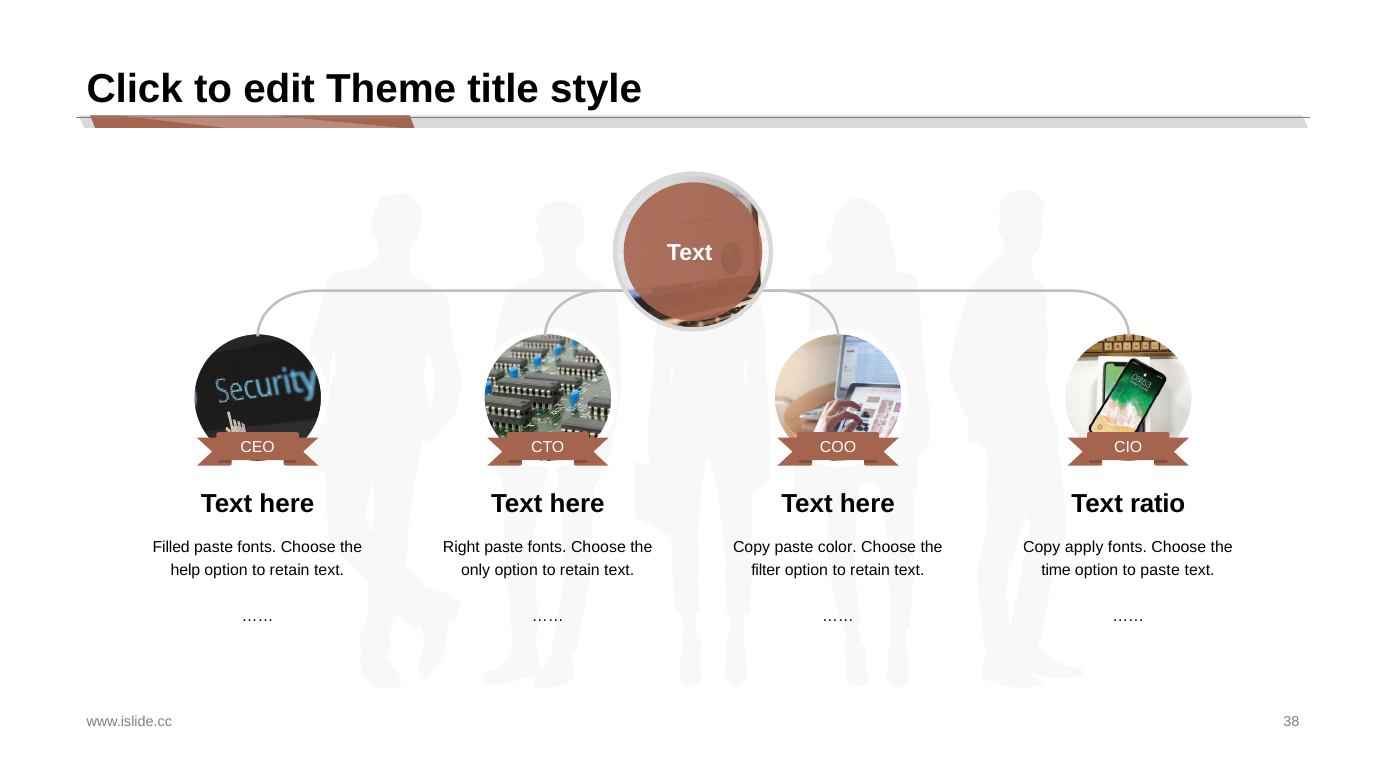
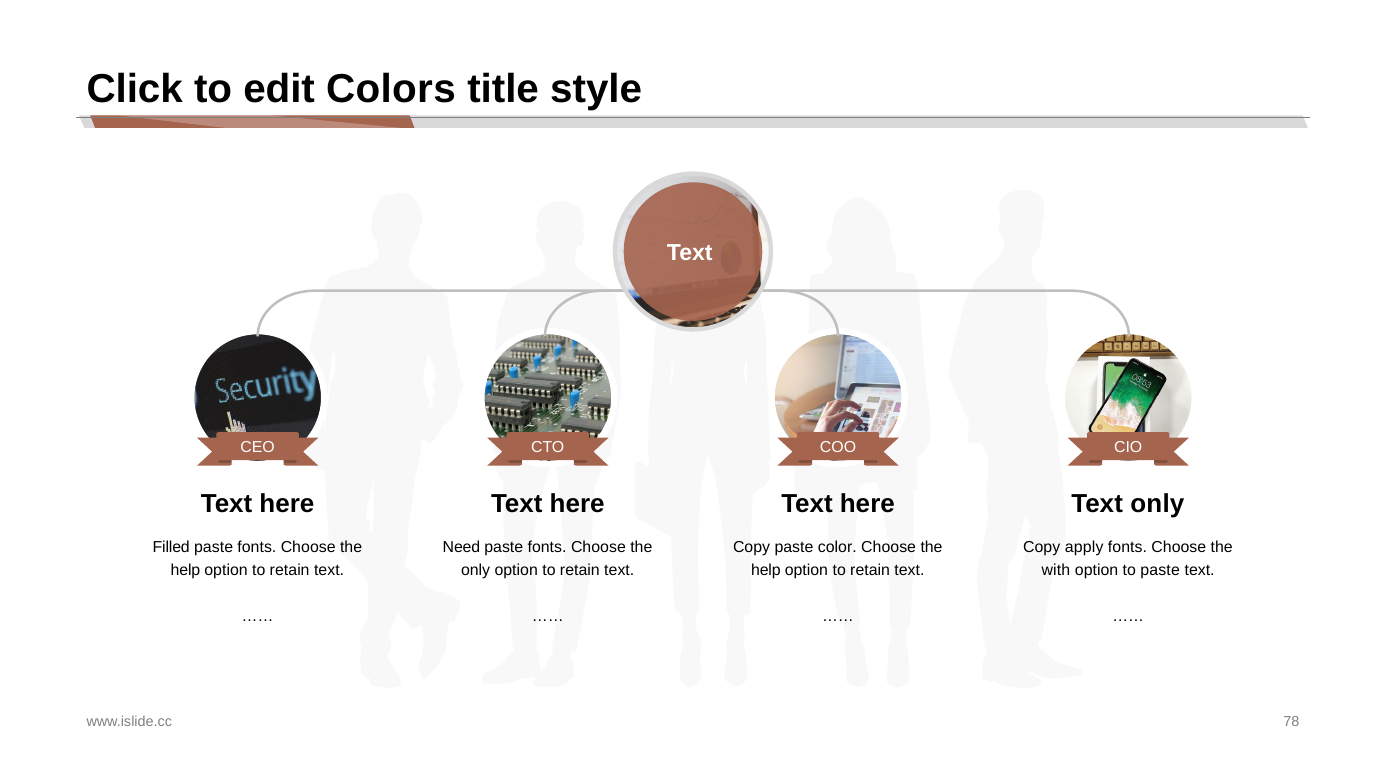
Theme: Theme -> Colors
Text ratio: ratio -> only
Right: Right -> Need
filter at (766, 571): filter -> help
time: time -> with
38: 38 -> 78
